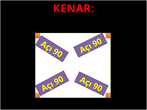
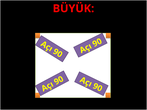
KENAR: KENAR -> BÜYÜK
